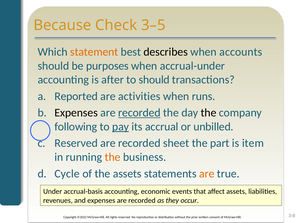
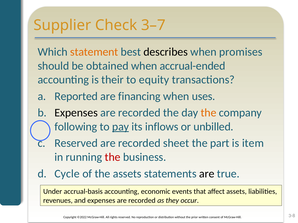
Because: Because -> Supplier
3–5: 3–5 -> 3–7
accounts: accounts -> promises
purposes: purposes -> obtained
accrual-under: accrual-under -> accrual-ended
after: after -> their
to should: should -> equity
activities: activities -> financing
runs: runs -> uses
recorded at (139, 113) underline: present -> none
the at (209, 113) colour: black -> orange
accrual: accrual -> inflows
the at (113, 157) colour: orange -> red
are at (207, 174) colour: orange -> black
